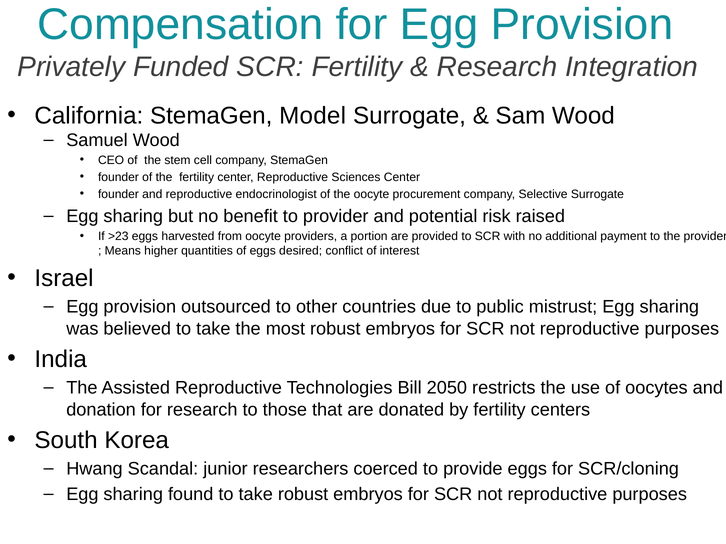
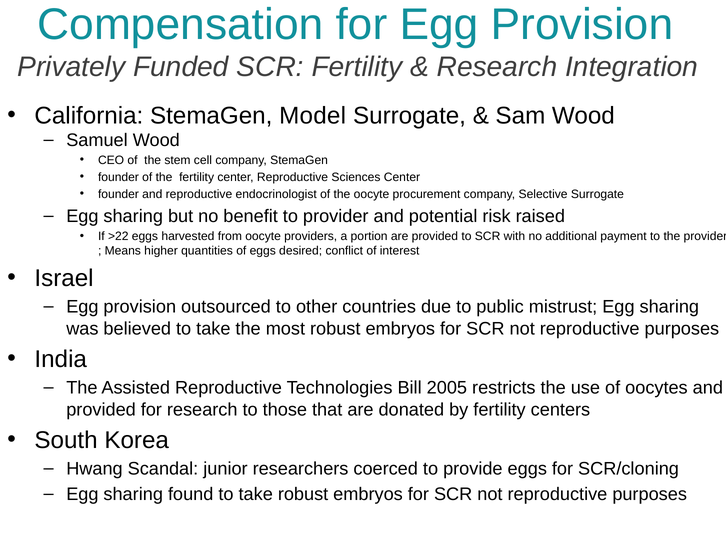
>23: >23 -> >22
2050: 2050 -> 2005
donation at (101, 410): donation -> provided
